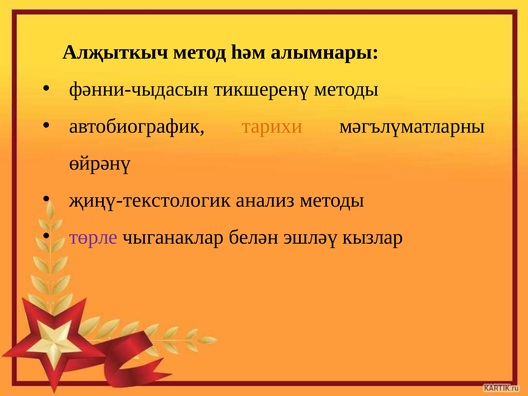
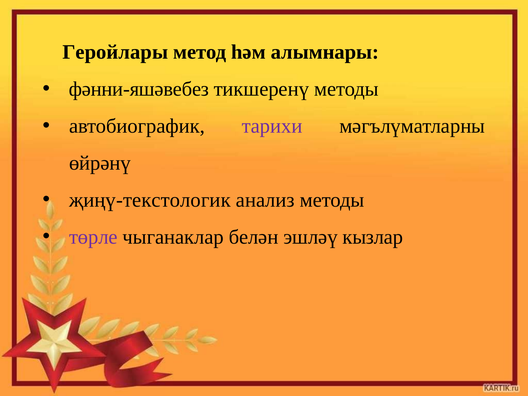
Алҗыткыч: Алҗыткыч -> Геройлары
фәнни-чыдасын: фәнни-чыдасын -> фәнни-яшәвебез
тарихи colour: orange -> purple
